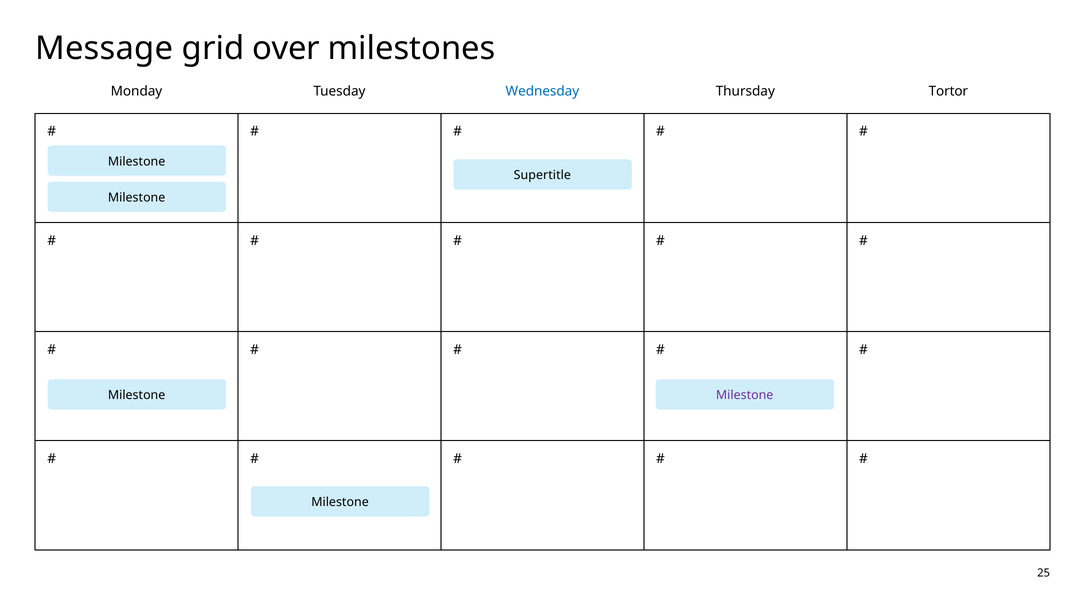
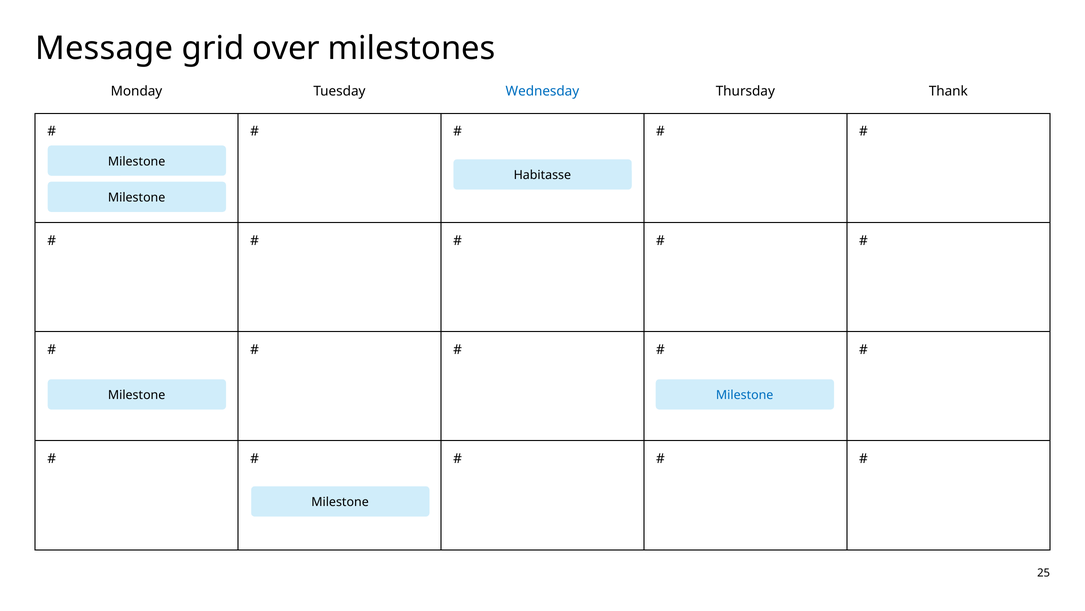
Tortor: Tortor -> Thank
Supertitle: Supertitle -> Habitasse
Milestone at (745, 395) colour: purple -> blue
